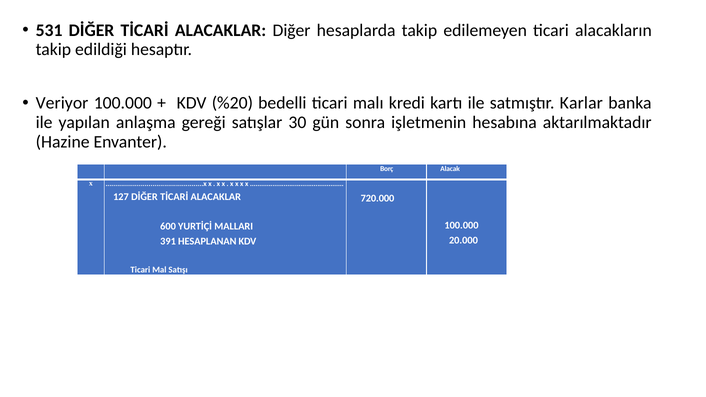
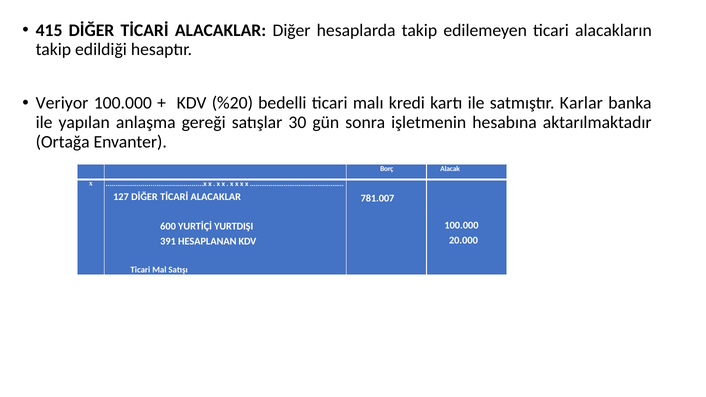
531: 531 -> 415
Hazine: Hazine -> Ortağa
720.000: 720.000 -> 781.007
MALLARI: MALLARI -> YURTDIŞI
